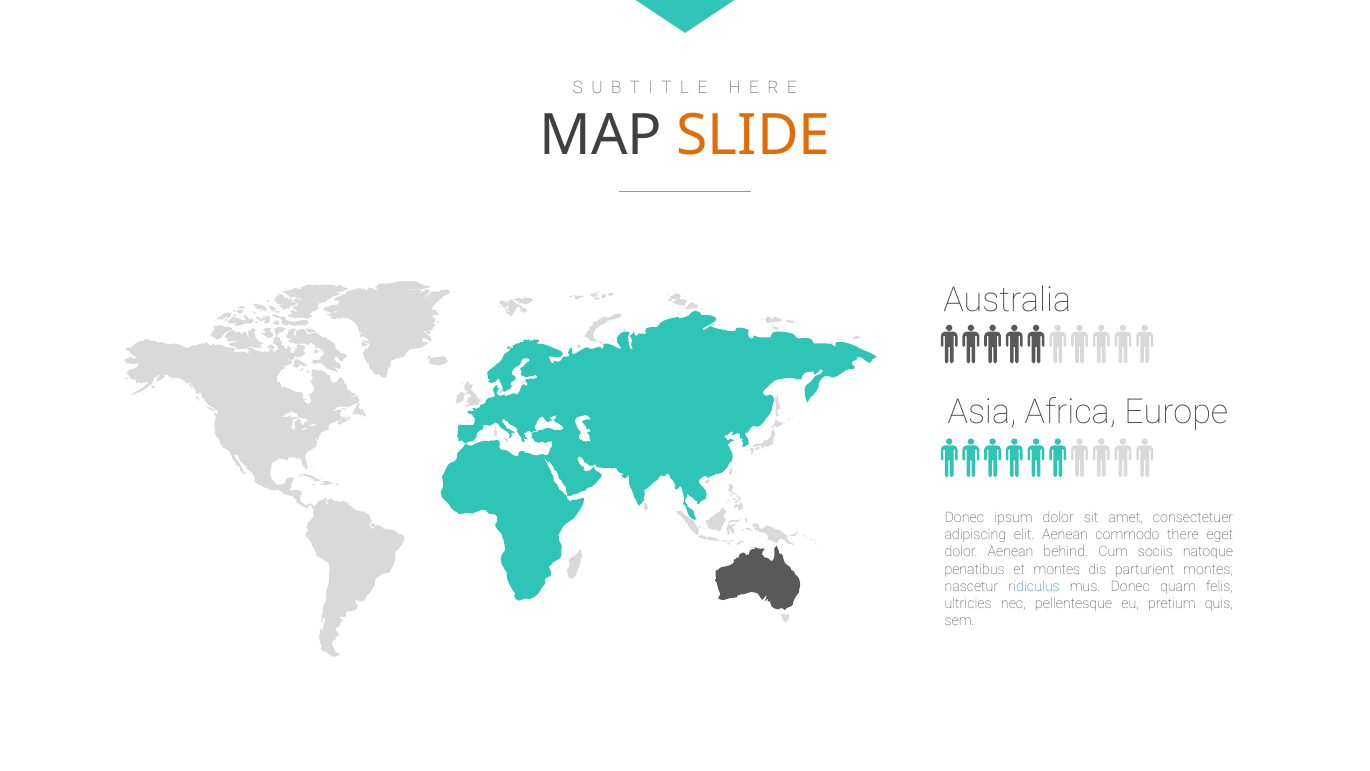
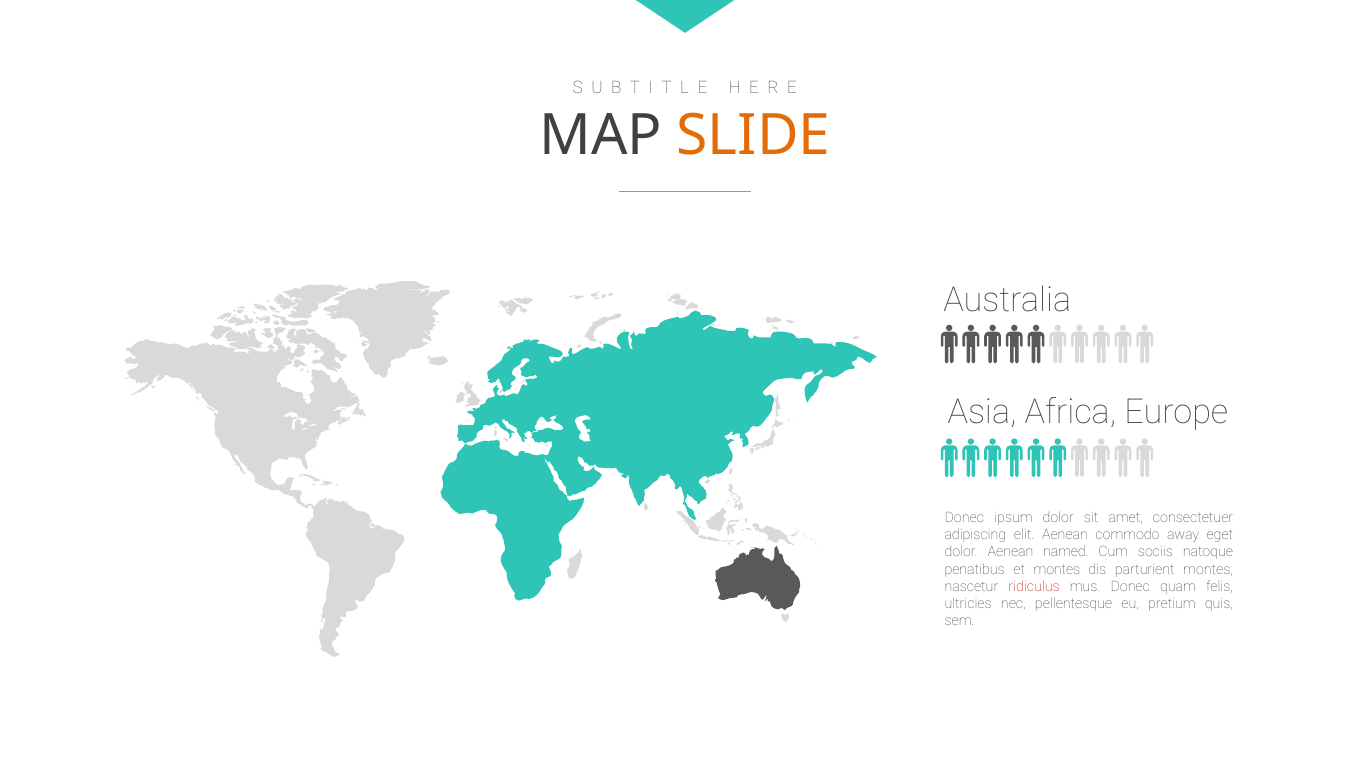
there: there -> away
behind: behind -> named
ridiculus colour: blue -> red
